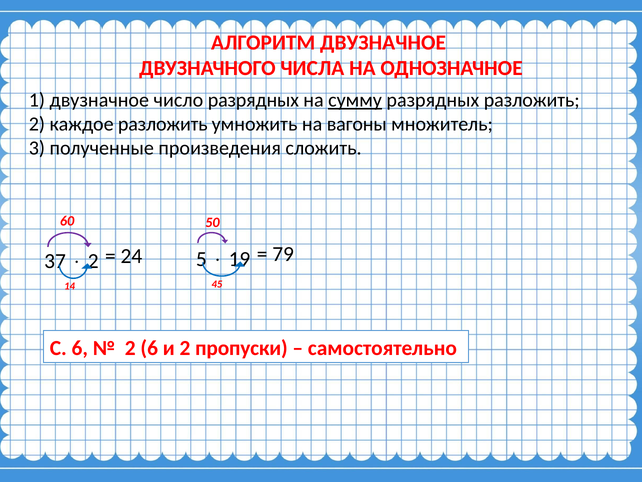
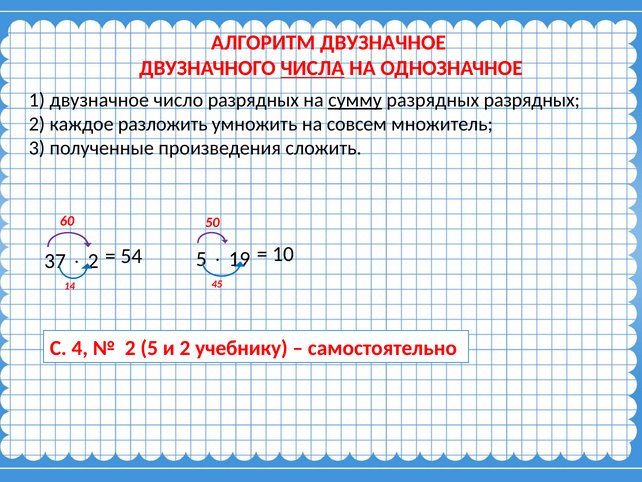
ЧИСЛА underline: none -> present
разрядных разложить: разложить -> разрядных
вагоны: вагоны -> совсем
24: 24 -> 54
79: 79 -> 10
С 6: 6 -> 4
2 6: 6 -> 5
пропуски: пропуски -> учебнику
